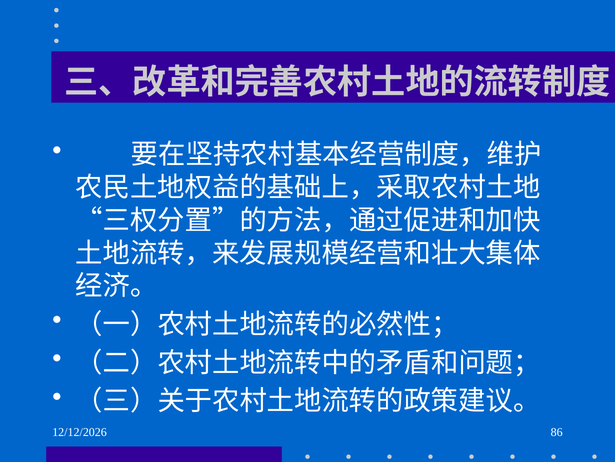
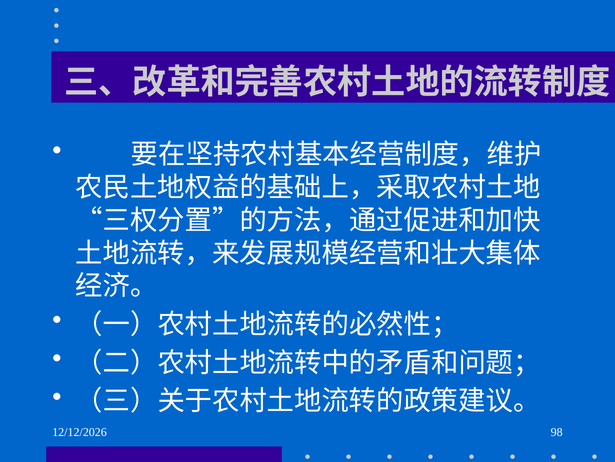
86: 86 -> 98
